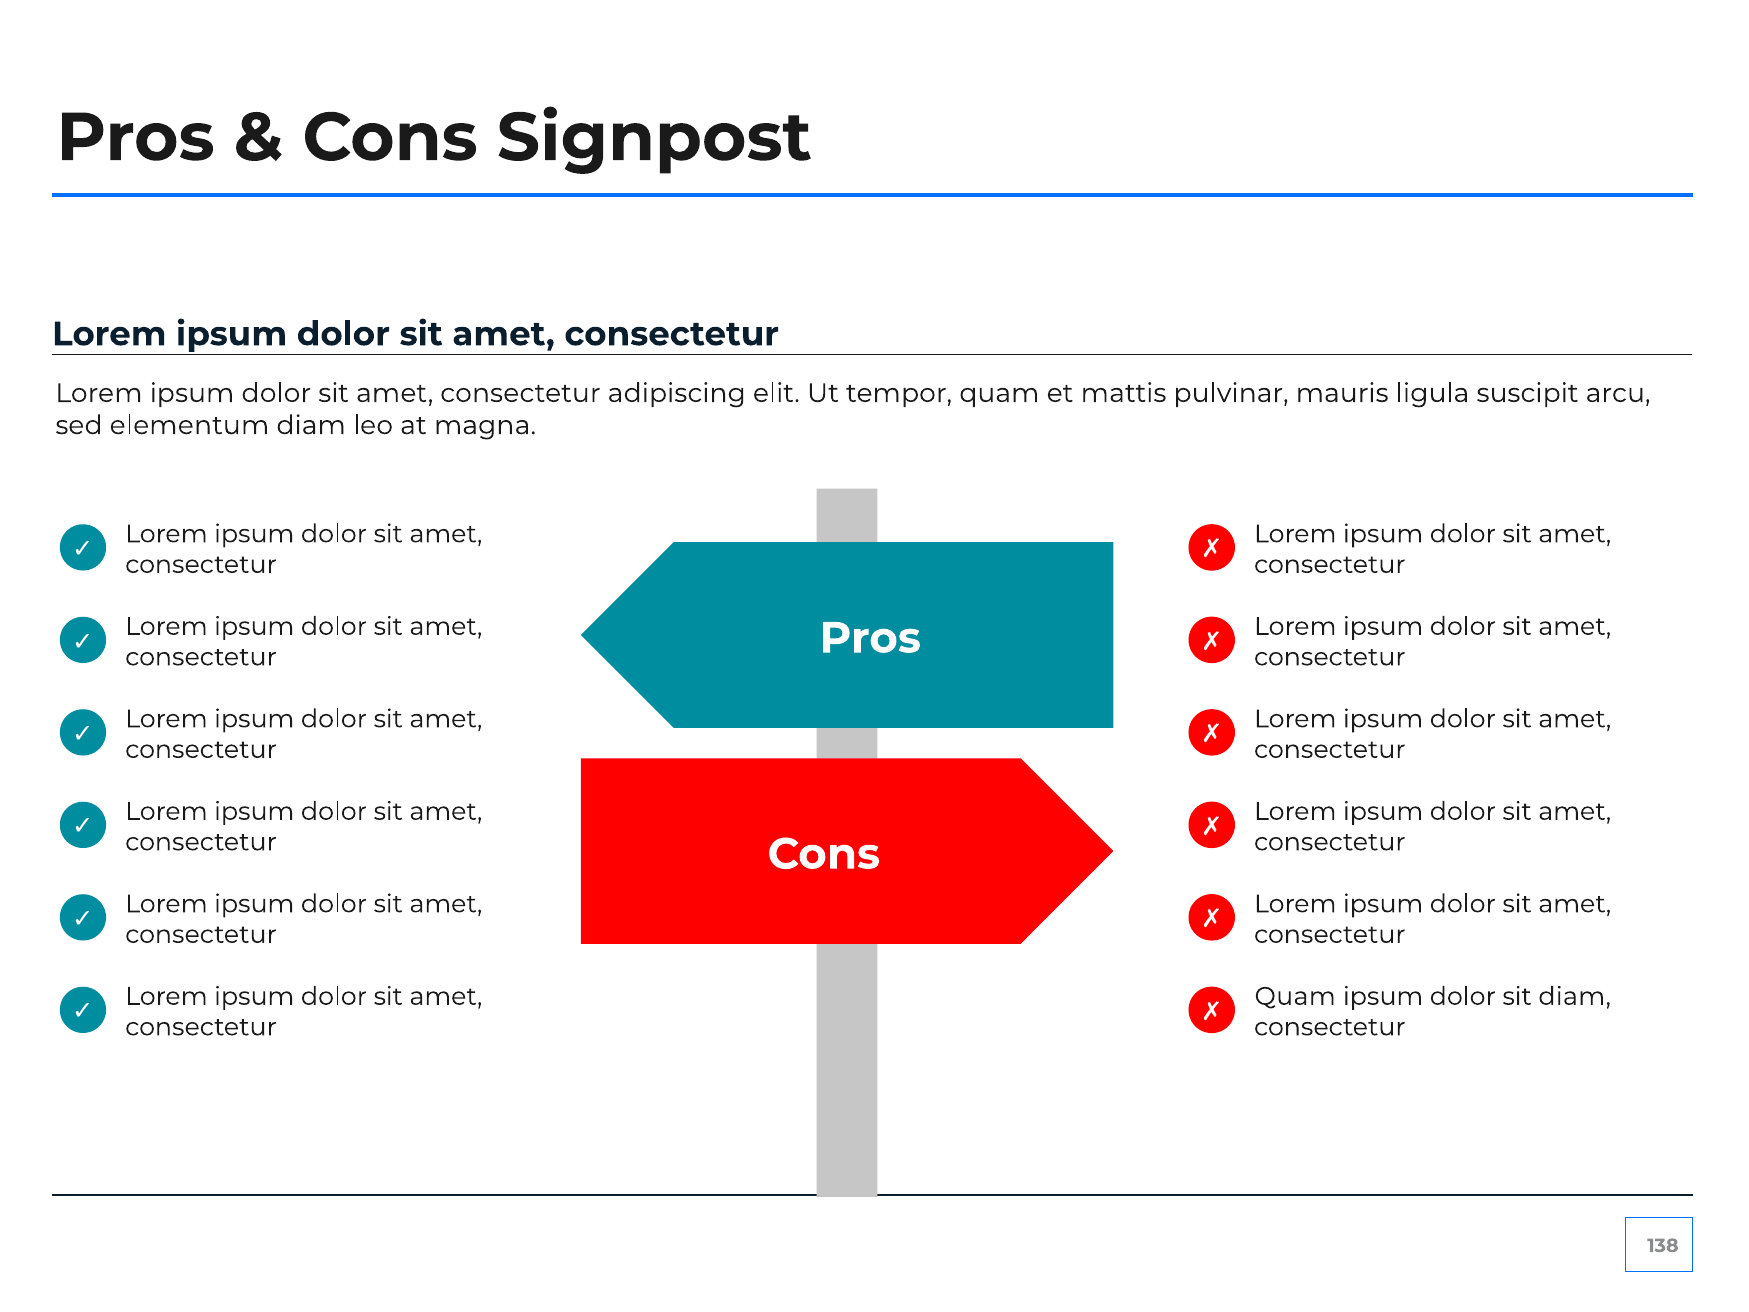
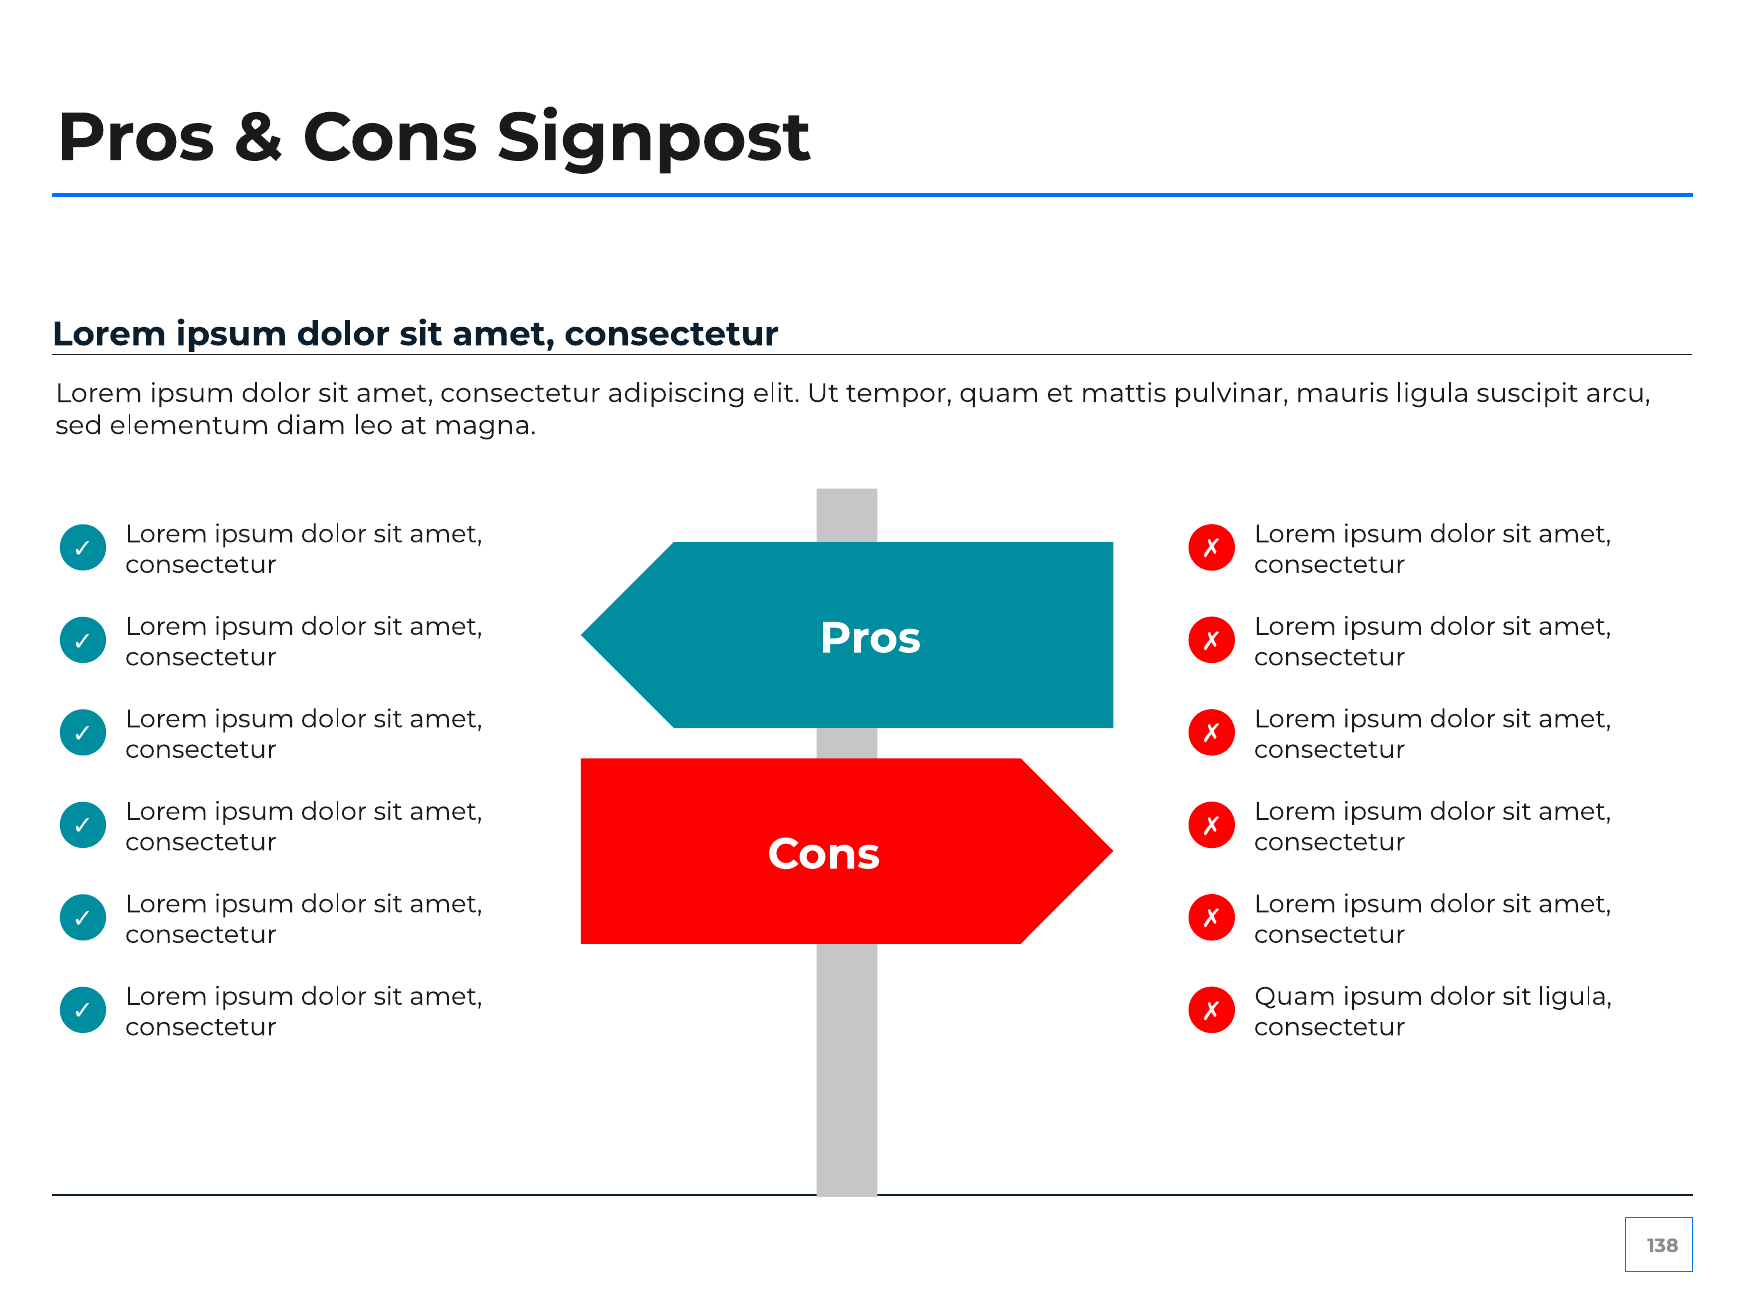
sit diam: diam -> ligula
